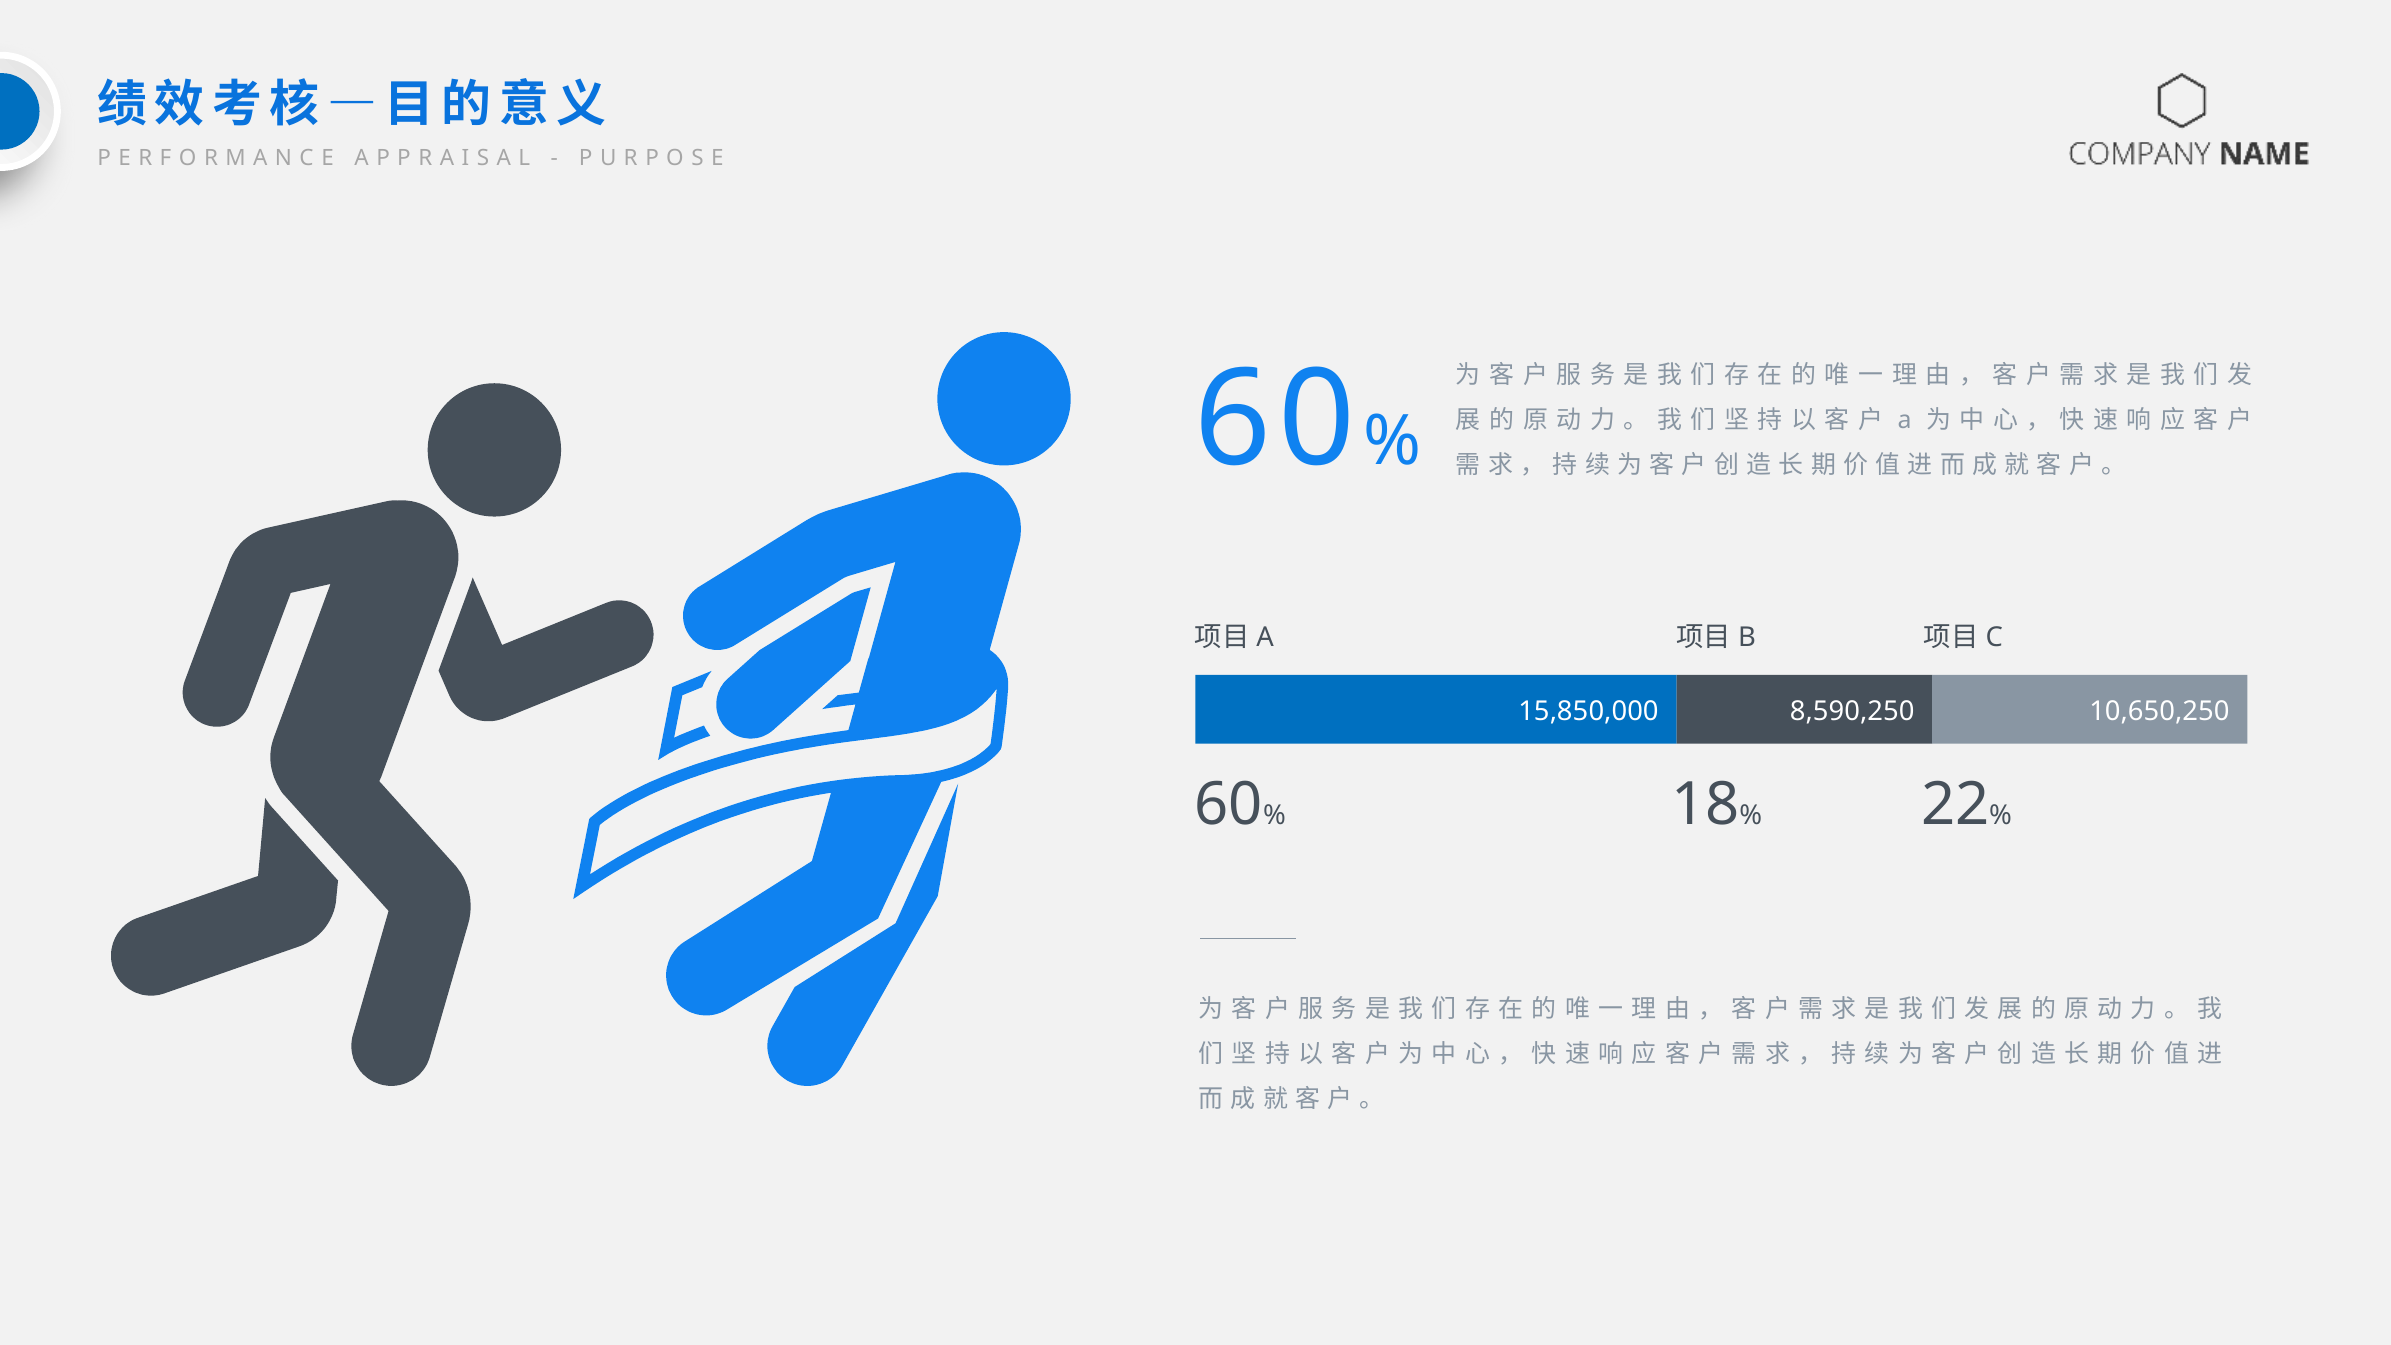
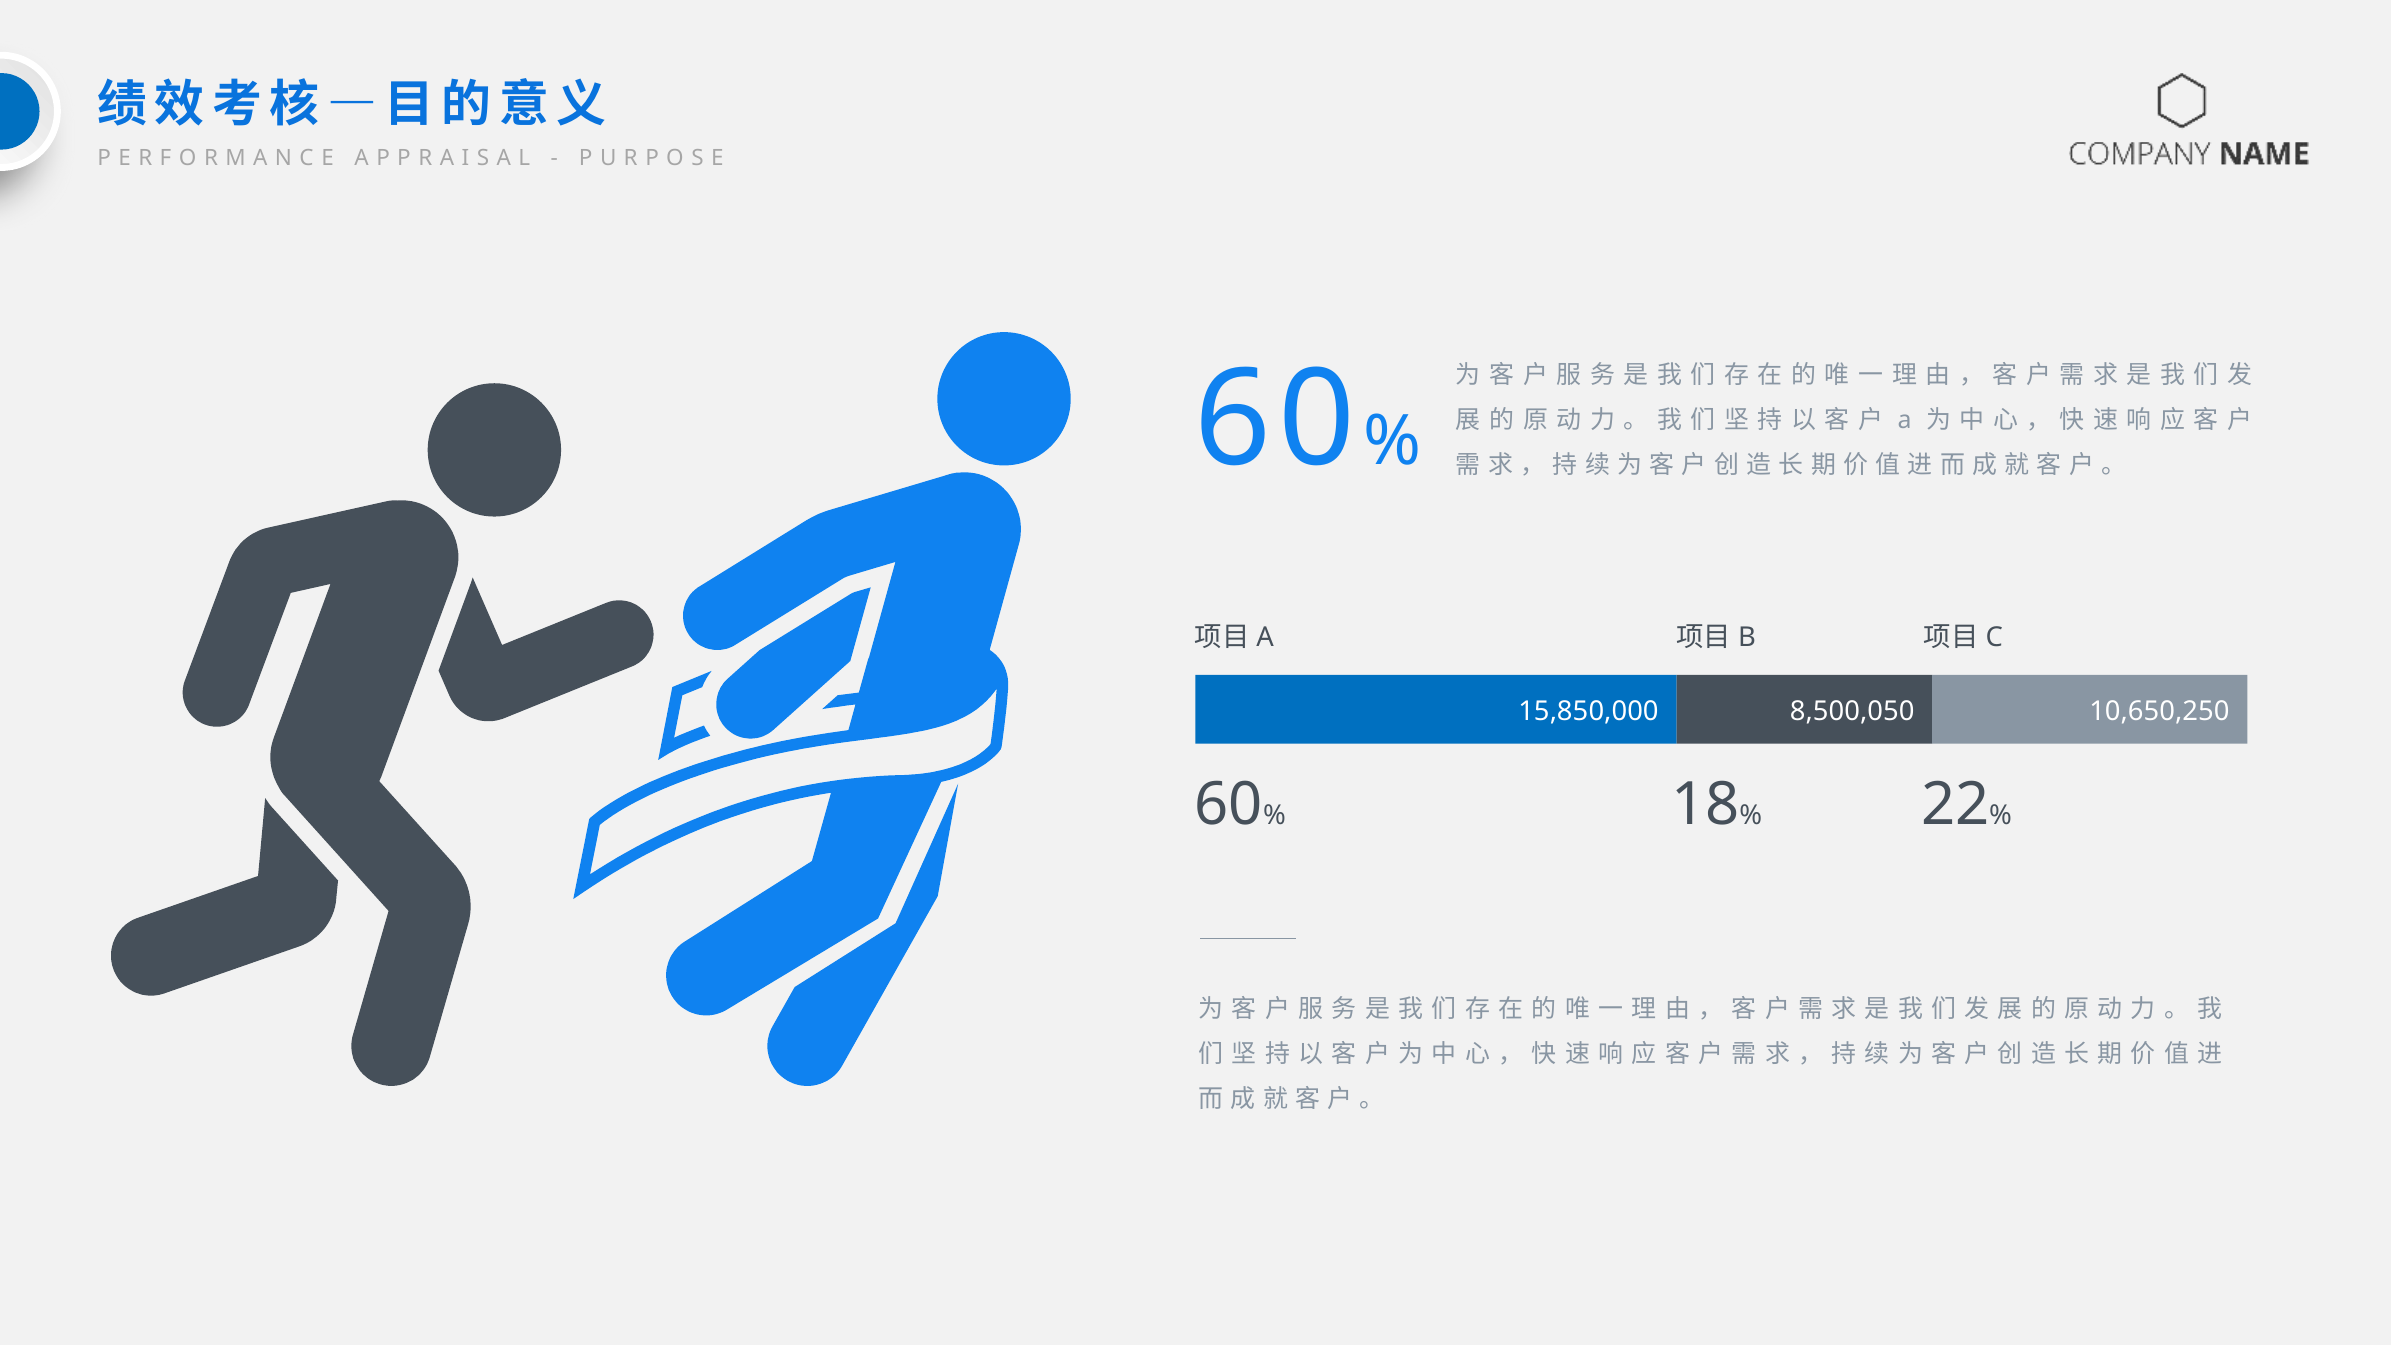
8,590,250: 8,590,250 -> 8,500,050
